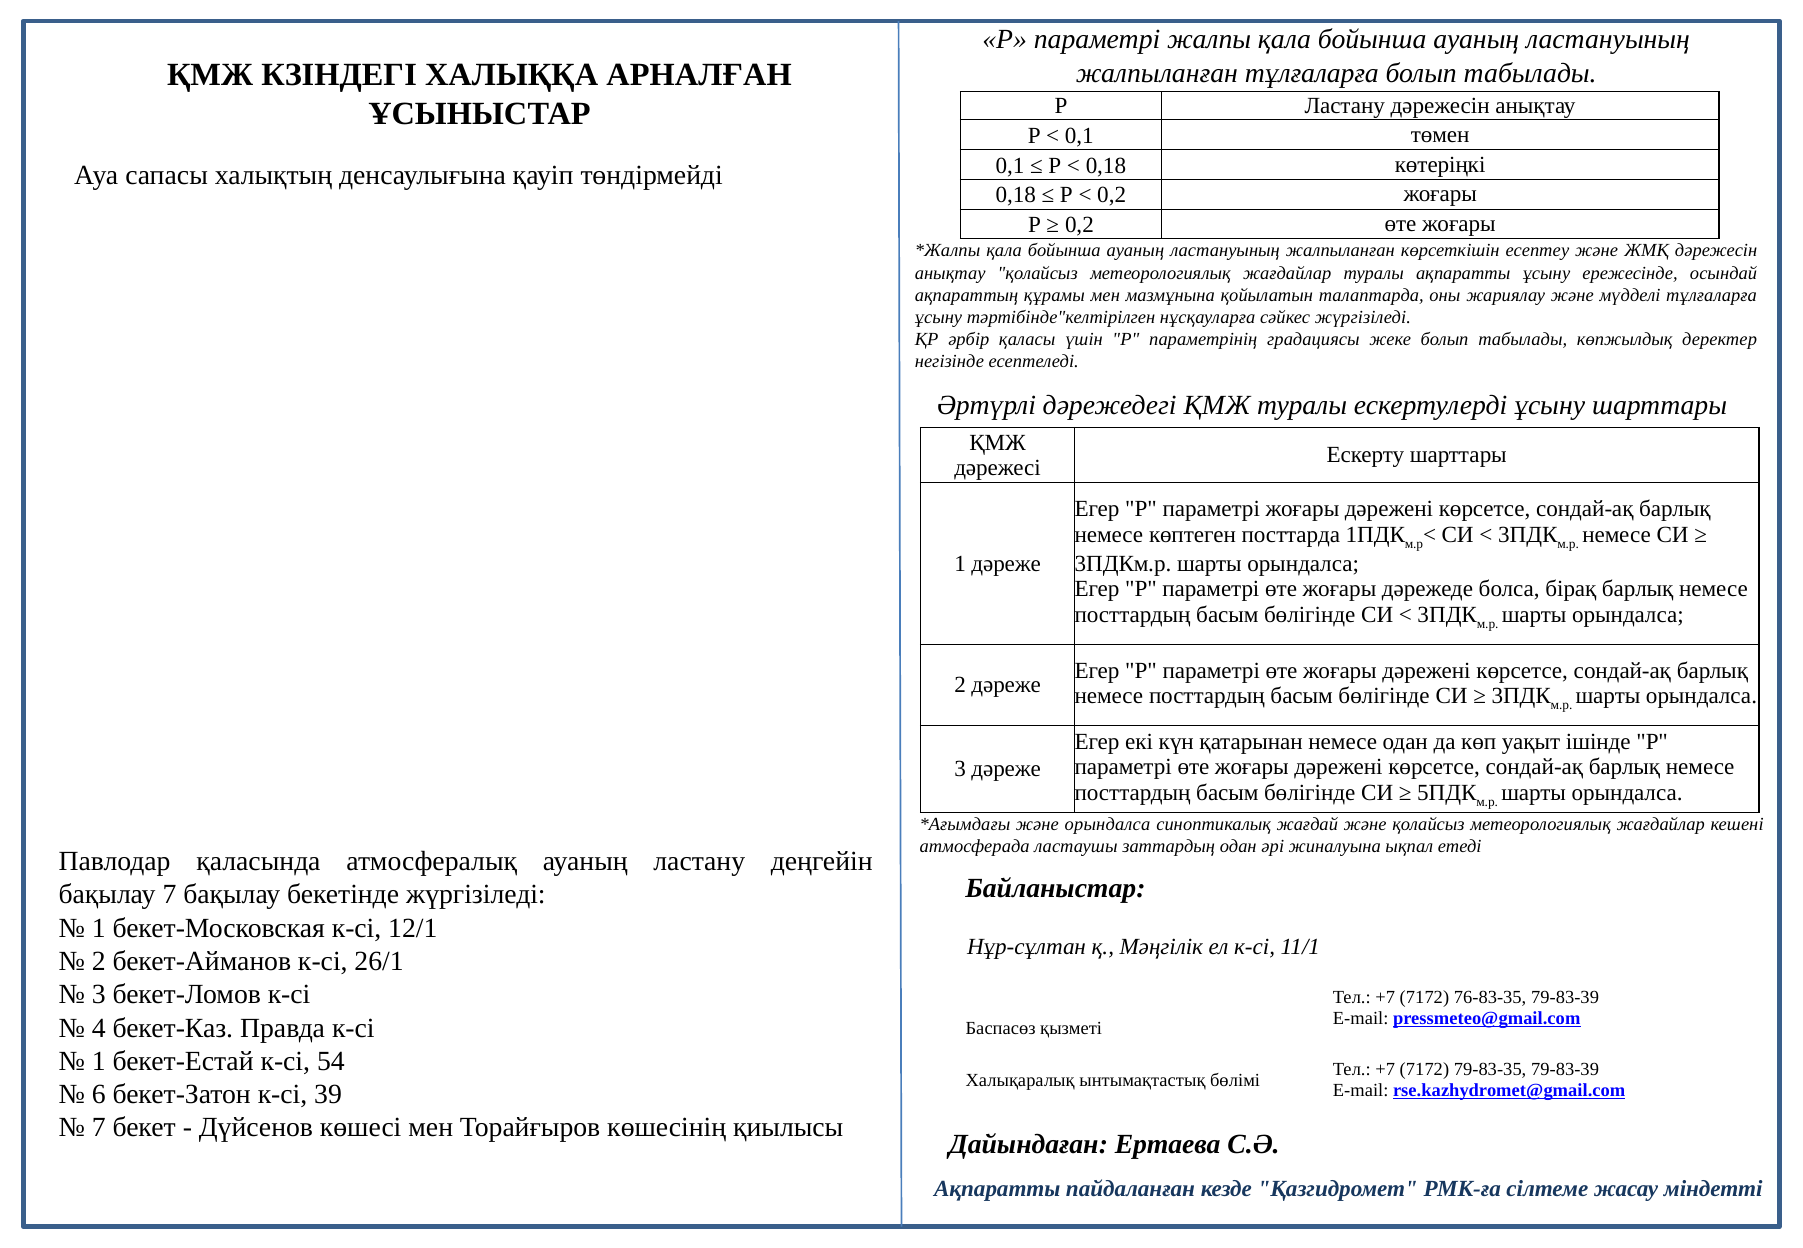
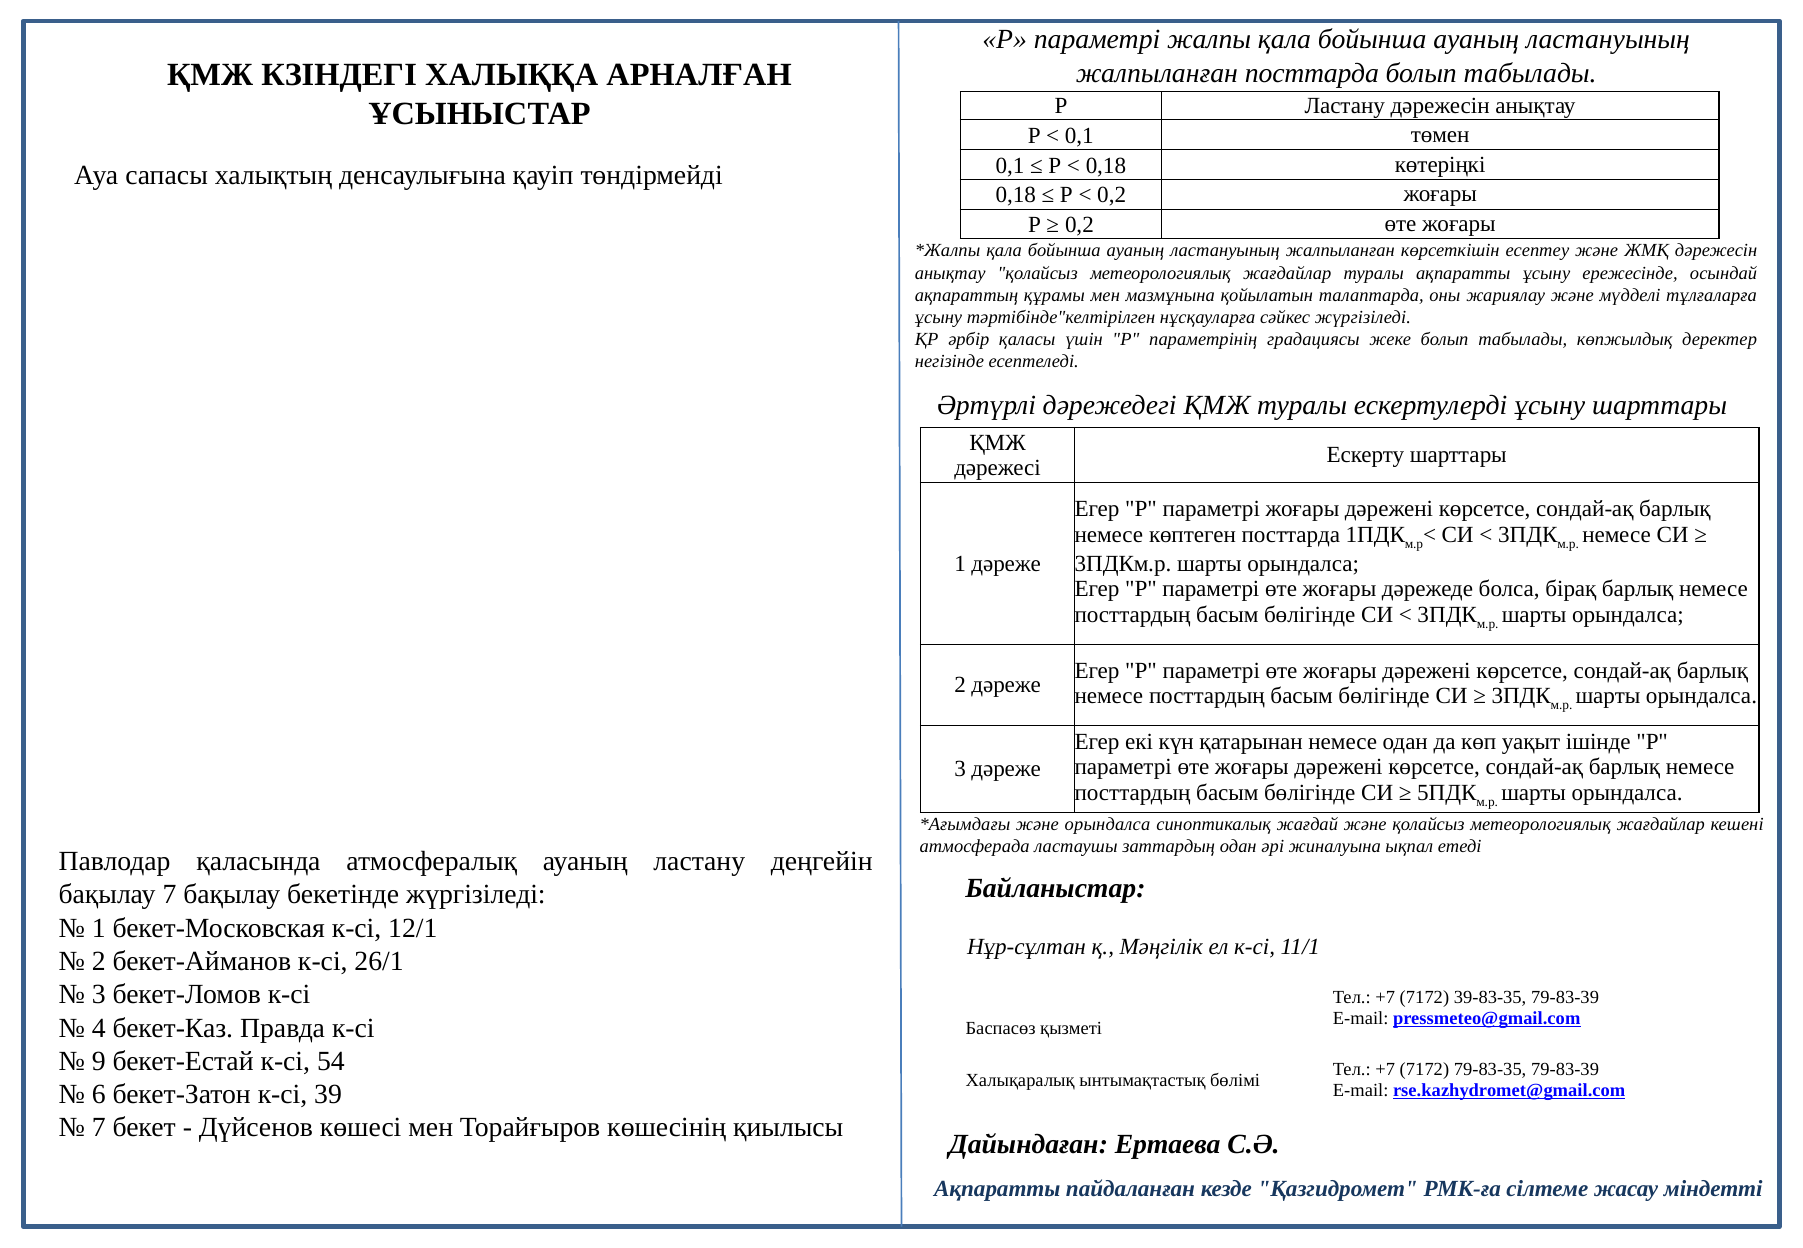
жалпыланған тұлғаларға: тұлғаларға -> посттарда
76-83-35: 76-83-35 -> 39-83-35
1 at (99, 1061): 1 -> 9
